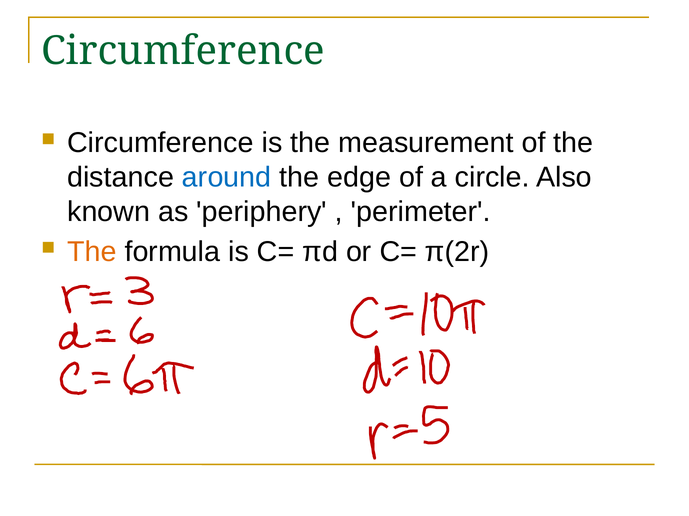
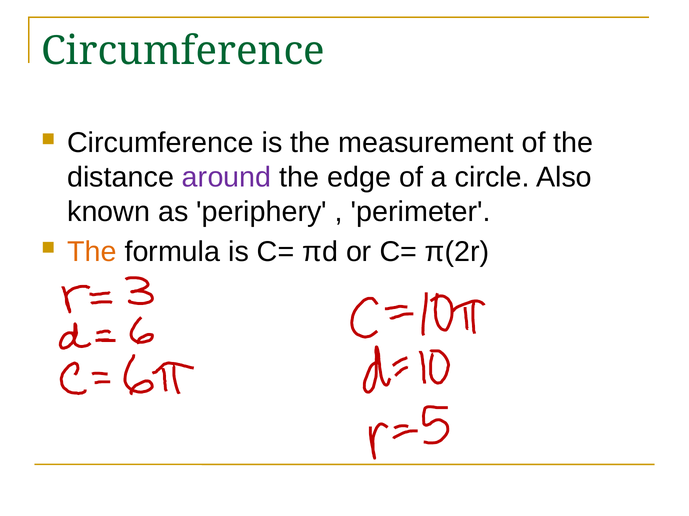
around colour: blue -> purple
